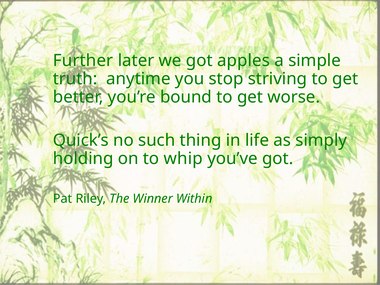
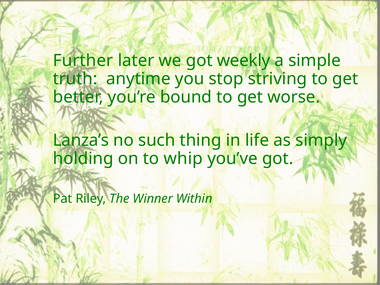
apples: apples -> weekly
Quick’s: Quick’s -> Lanza’s
